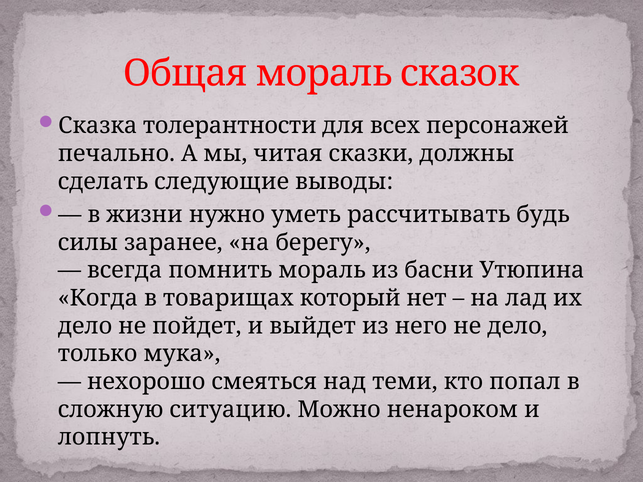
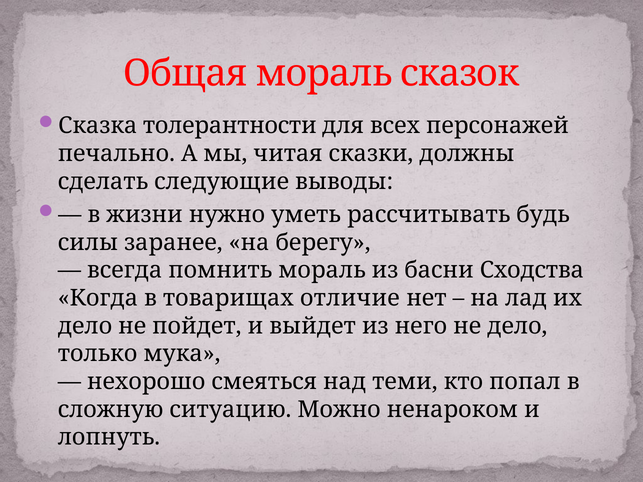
Утюпина: Утюпина -> Сходства
который: который -> отличие
